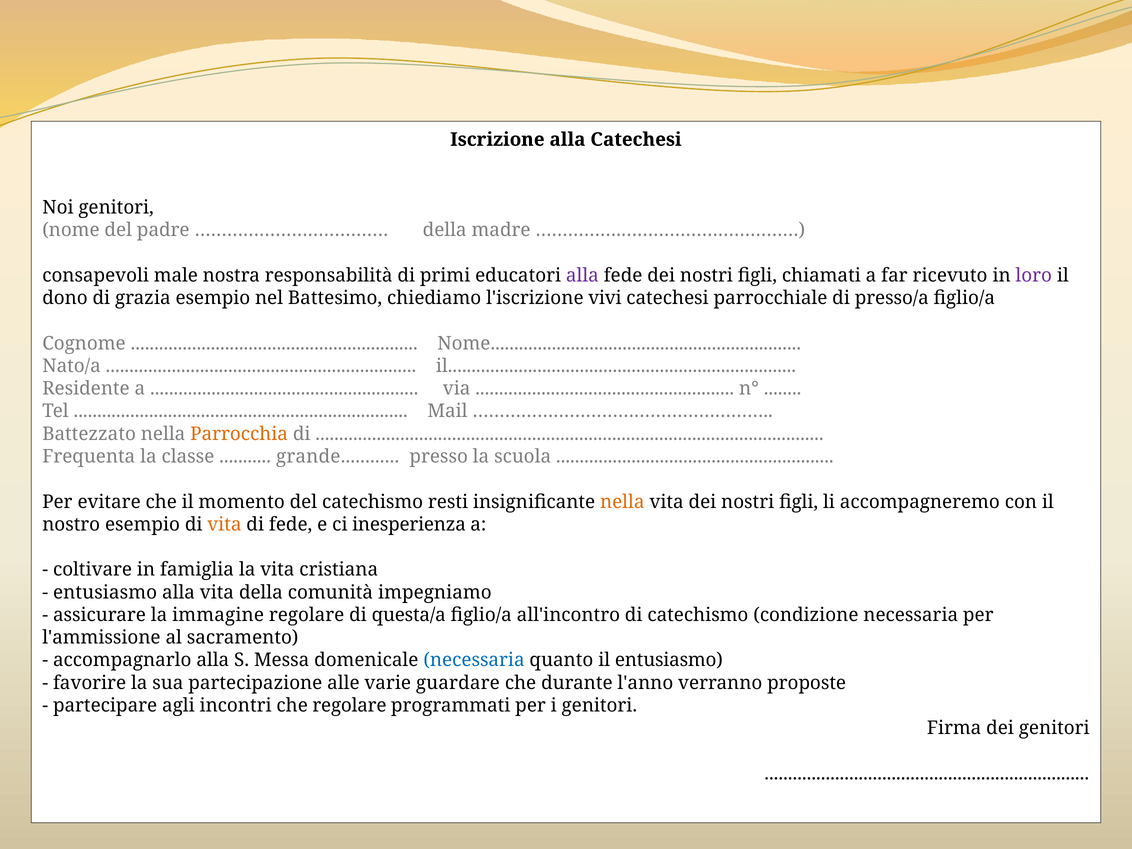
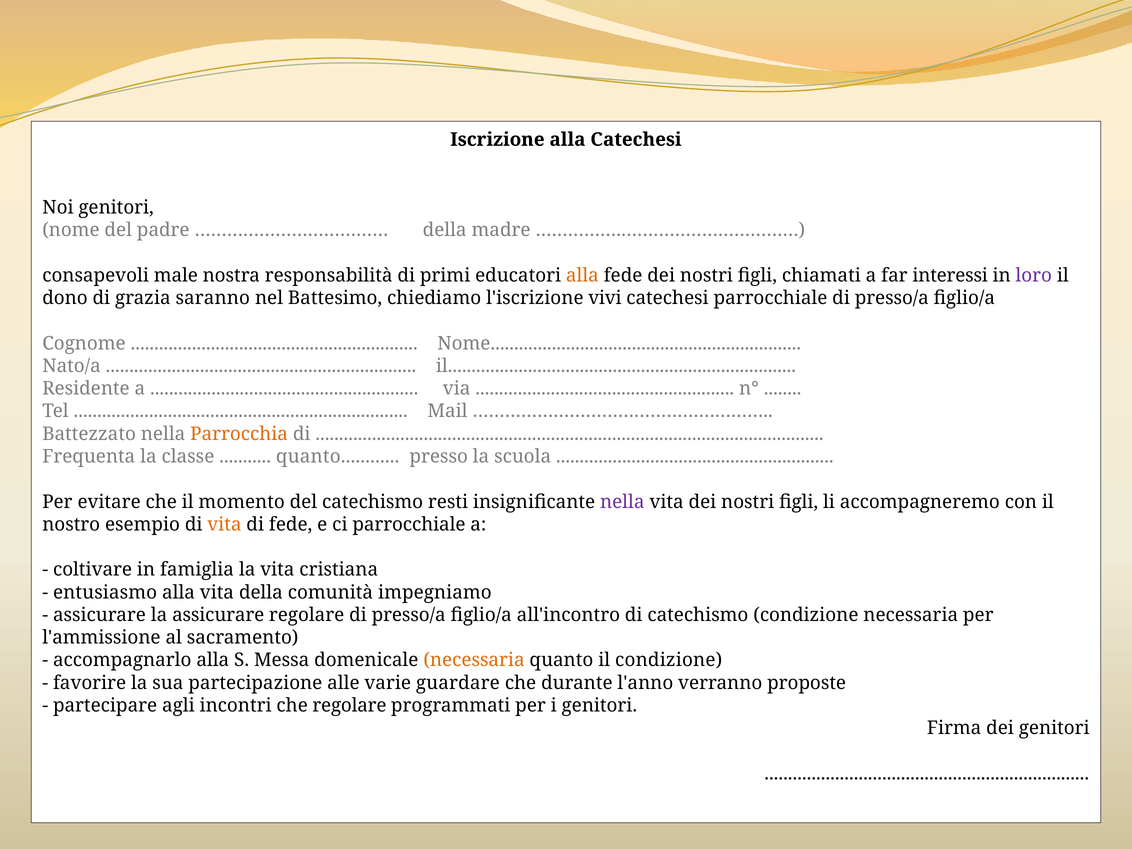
alla at (582, 275) colour: purple -> orange
ricevuto: ricevuto -> interessi
grazia esempio: esempio -> saranno
grande at (338, 457): grande -> quanto
nella at (622, 502) colour: orange -> purple
ci inesperienza: inesperienza -> parrocchiale
la immagine: immagine -> assicurare
regolare di questa/a: questa/a -> presso/a
necessaria at (474, 660) colour: blue -> orange
il entusiasmo: entusiasmo -> condizione
